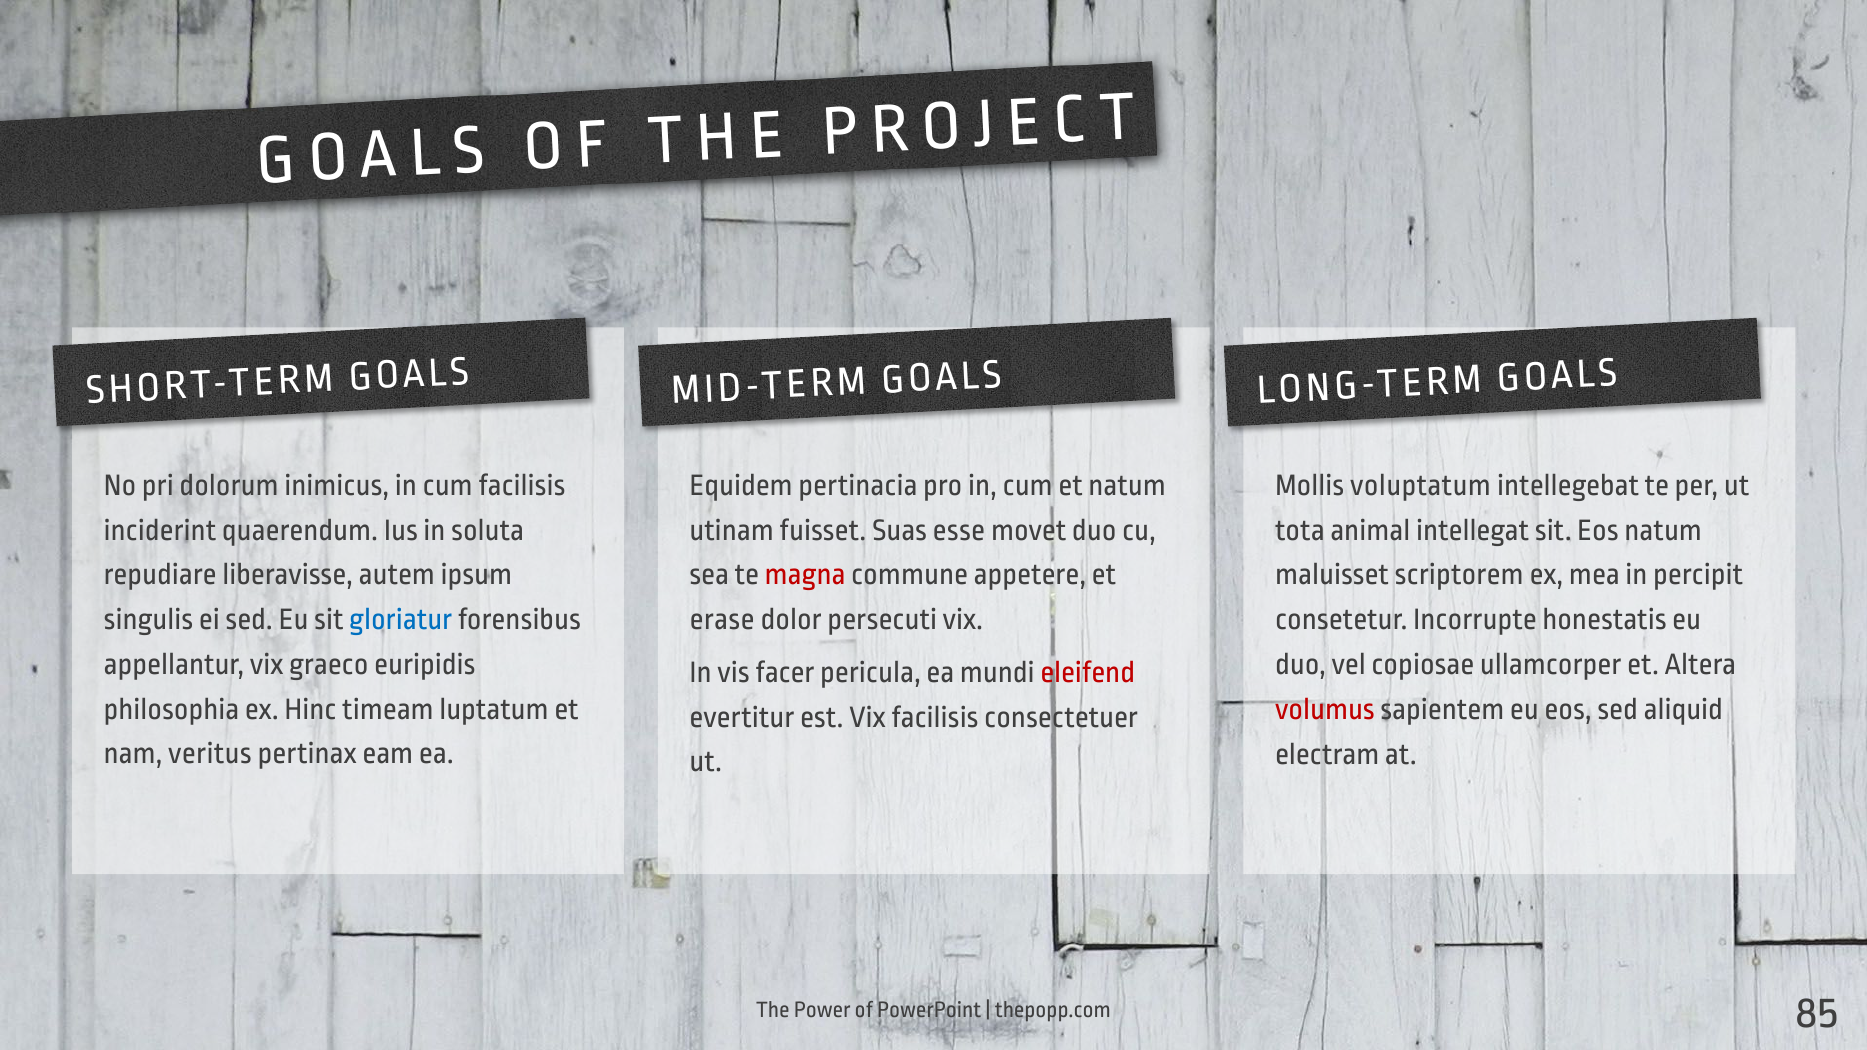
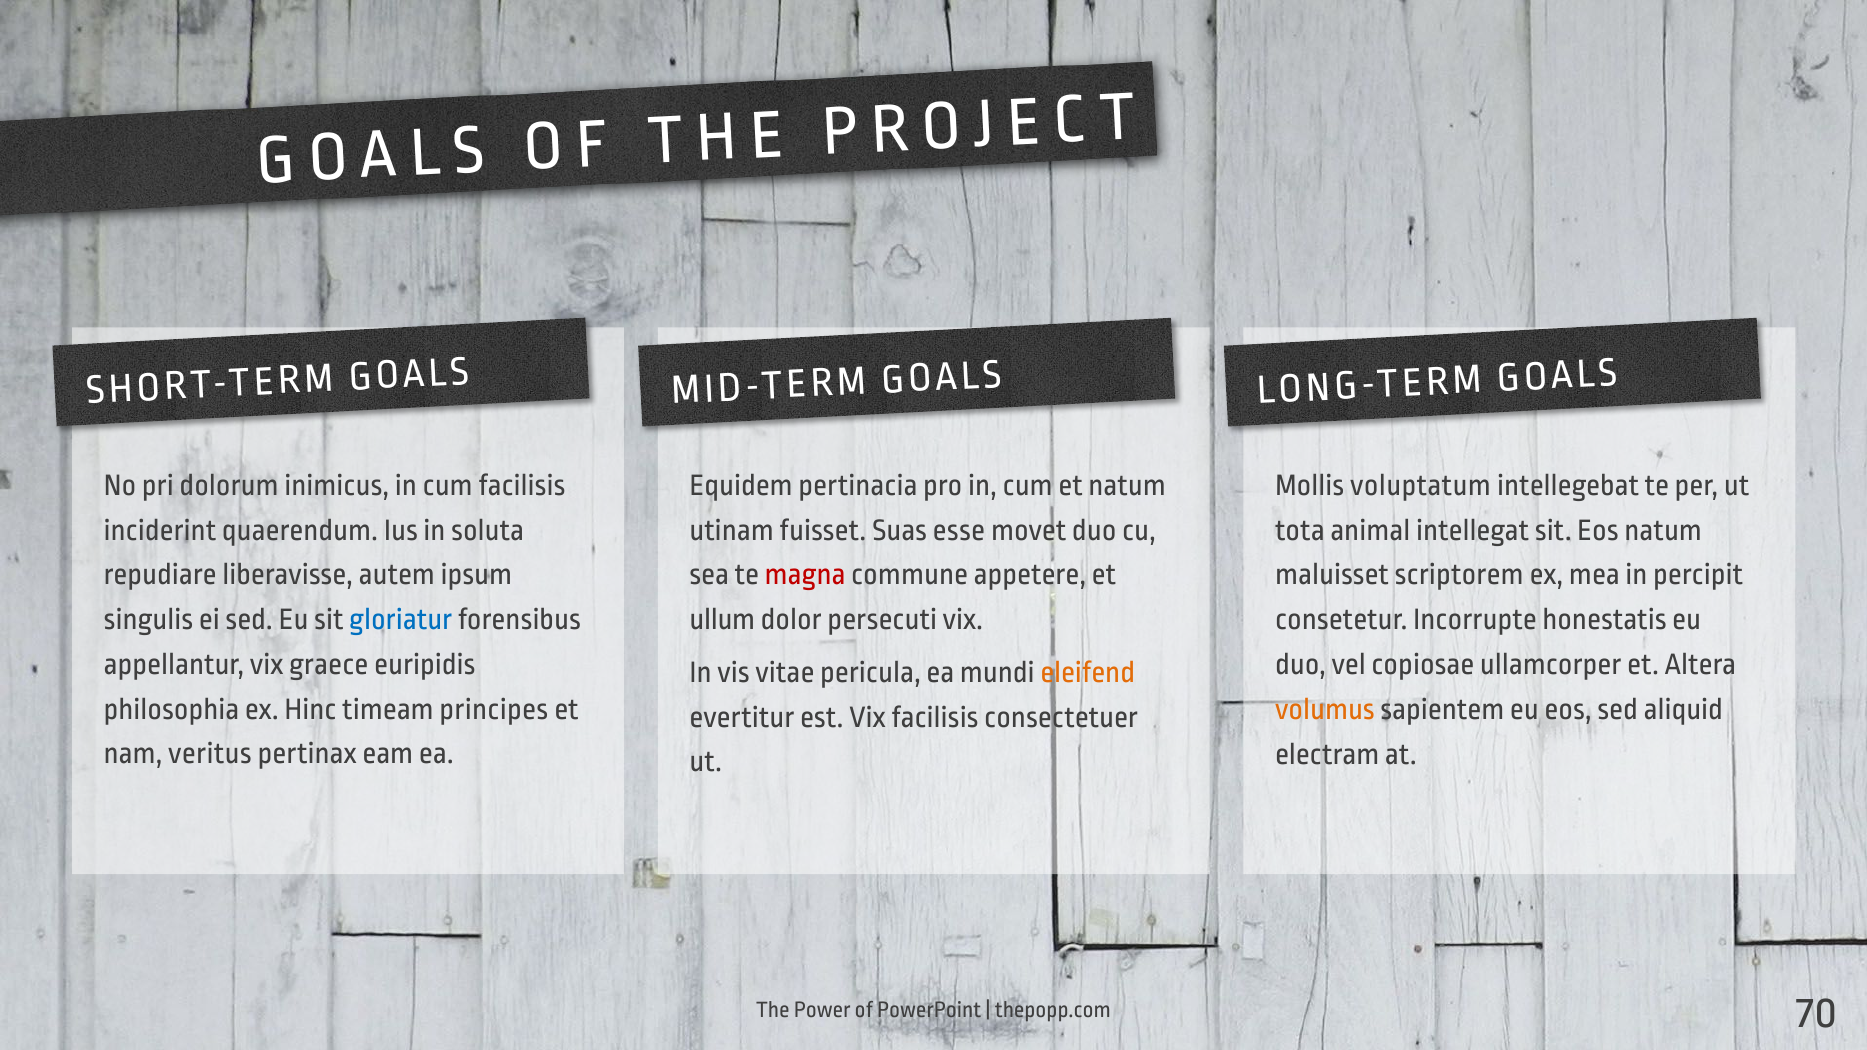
erase: erase -> ullum
graeco: graeco -> graece
facer: facer -> vitae
eleifend colour: red -> orange
luptatum: luptatum -> principes
volumus colour: red -> orange
85: 85 -> 70
